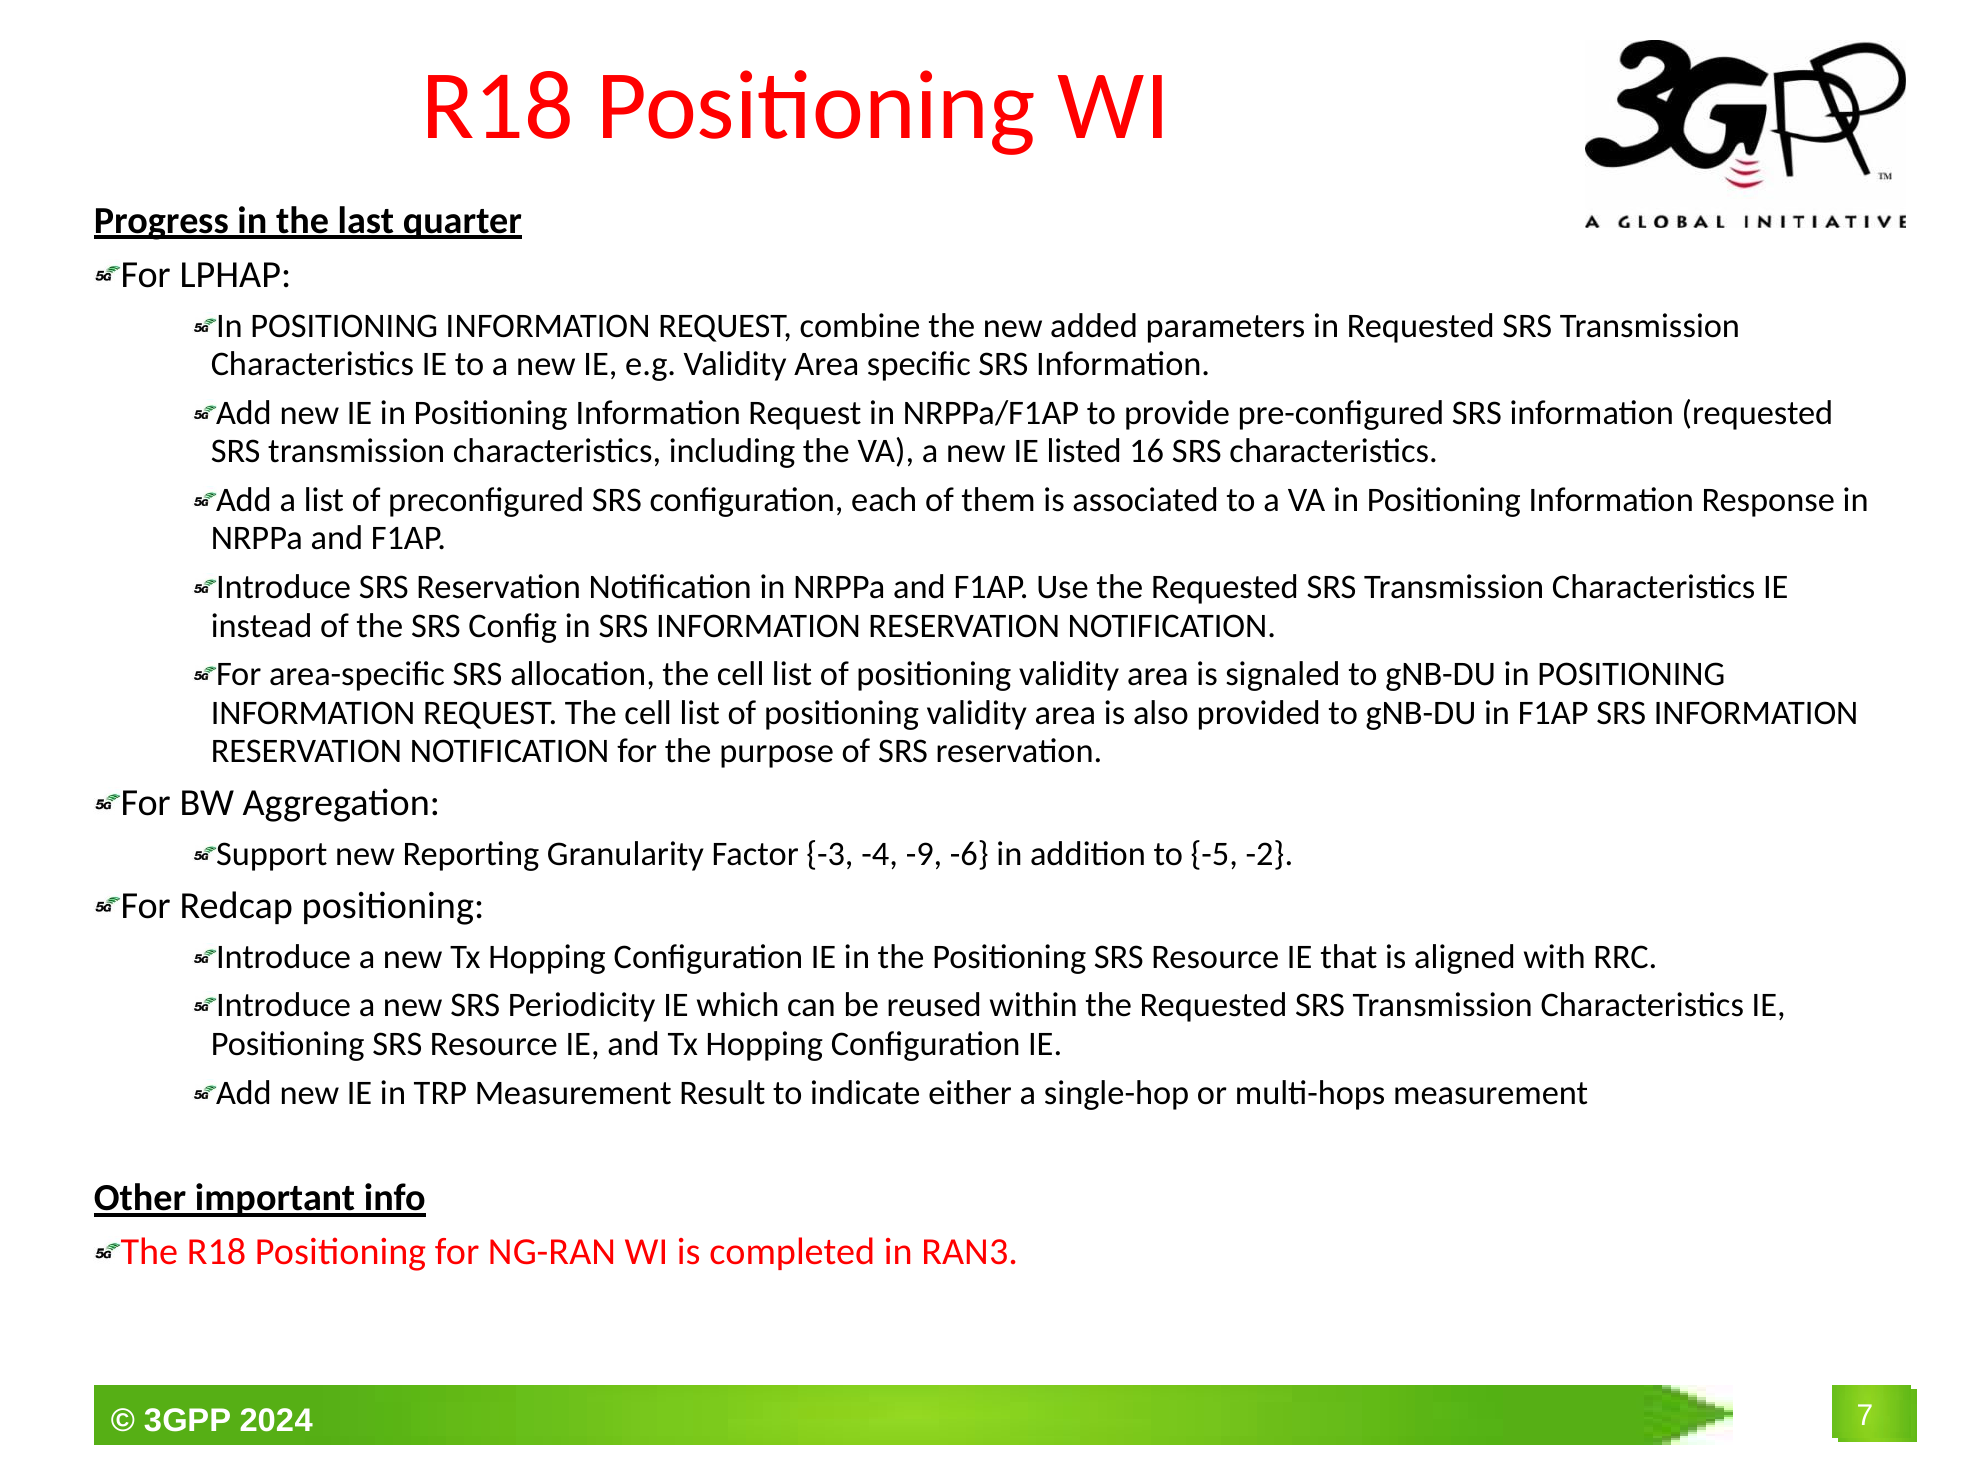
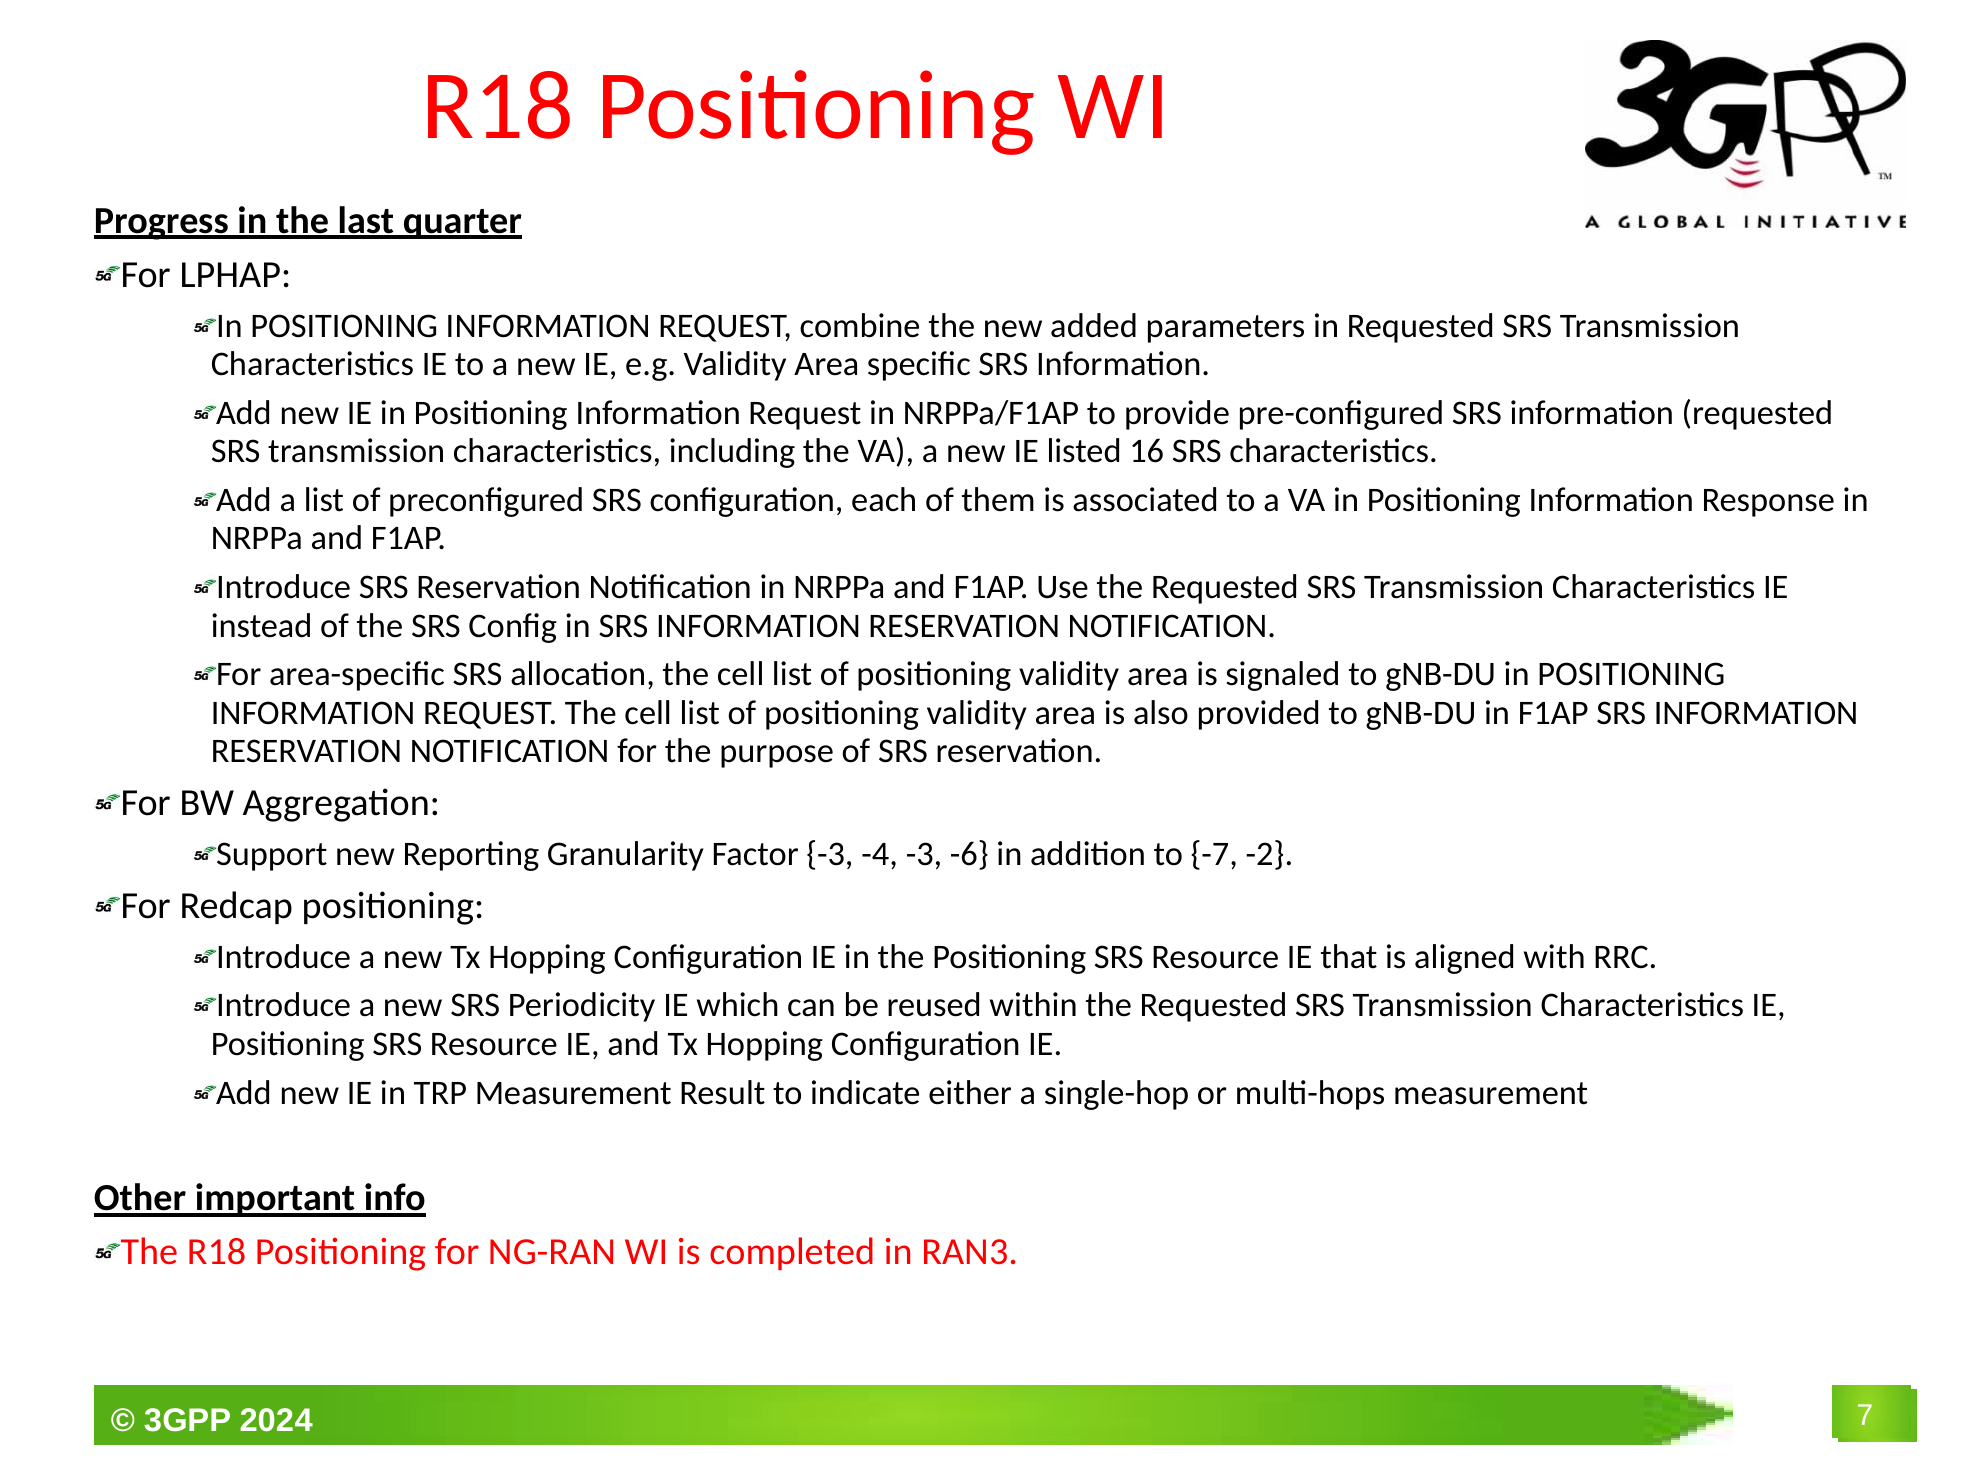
-4 -9: -9 -> -3
-5: -5 -> -7
